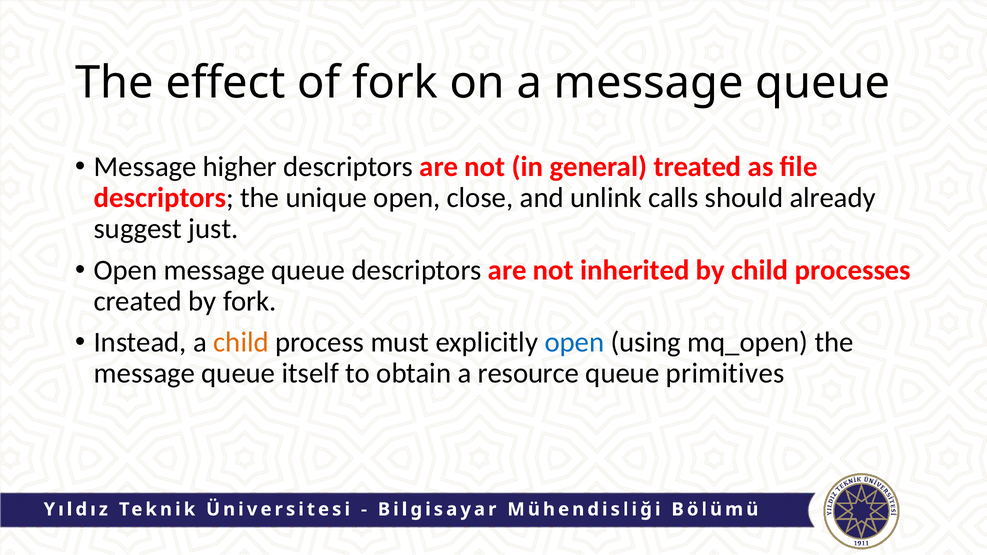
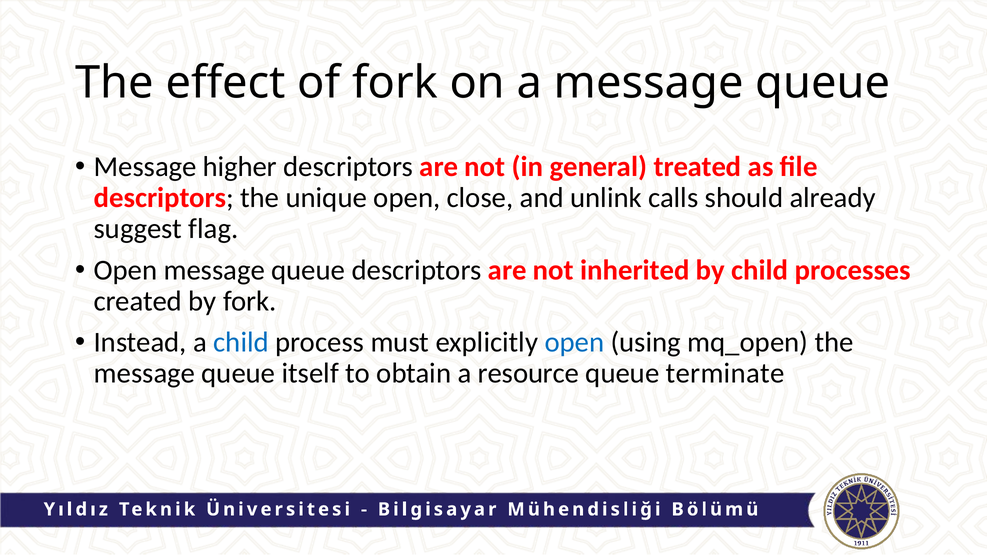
just: just -> flag
child at (241, 343) colour: orange -> blue
primitives: primitives -> terminate
